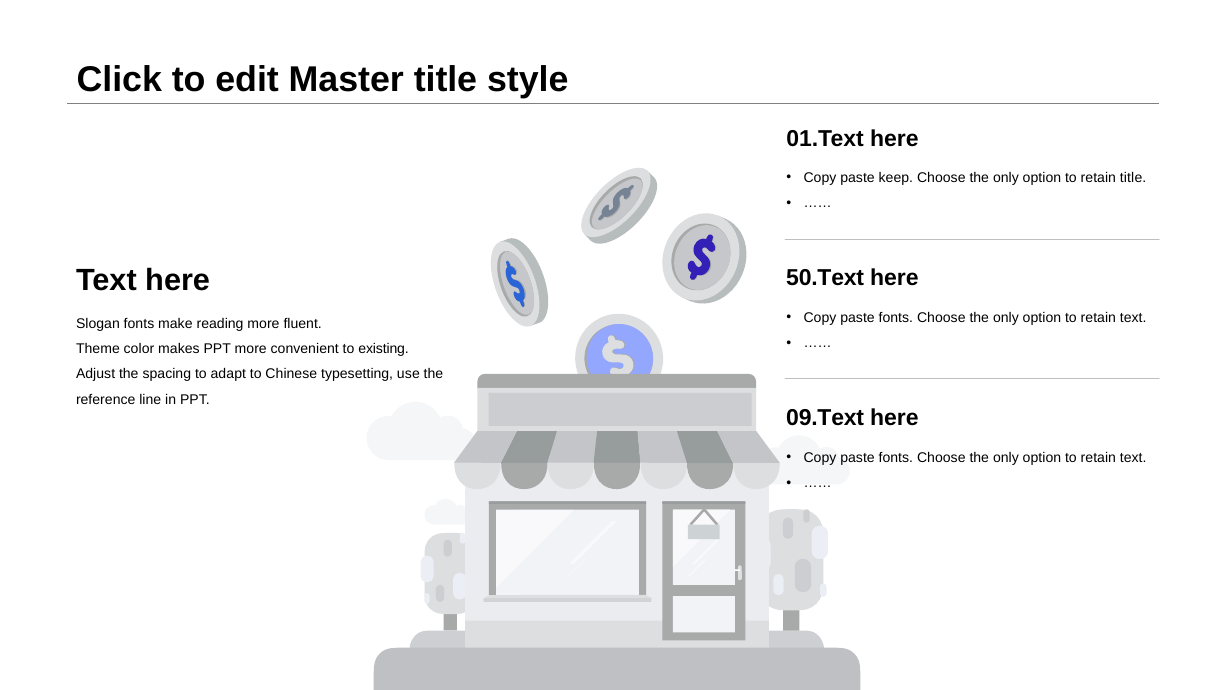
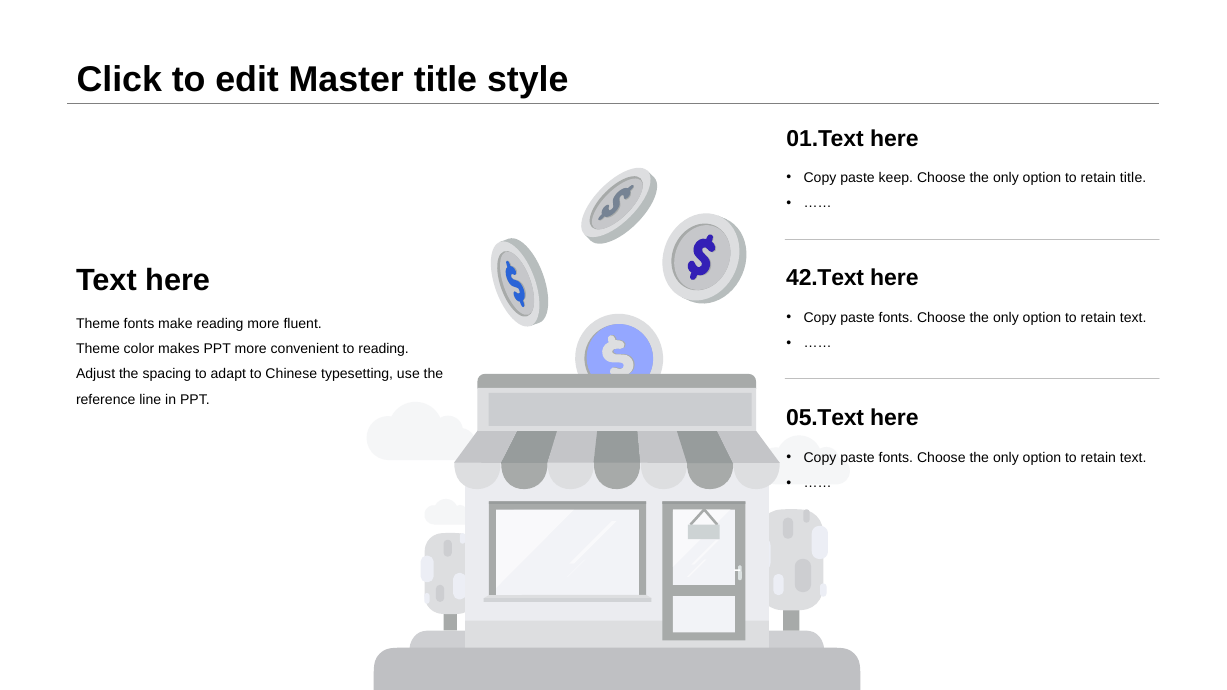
50.Text: 50.Text -> 42.Text
Slogan at (98, 324): Slogan -> Theme
to existing: existing -> reading
09.Text: 09.Text -> 05.Text
